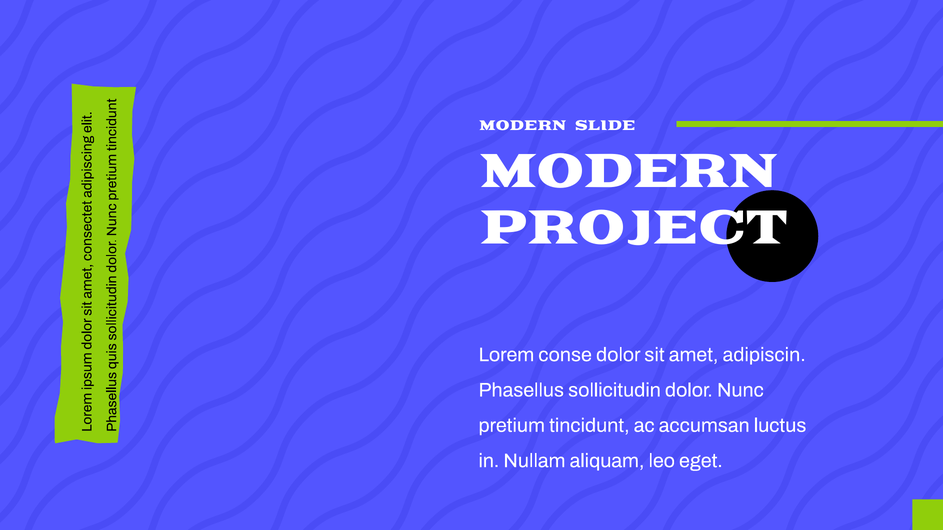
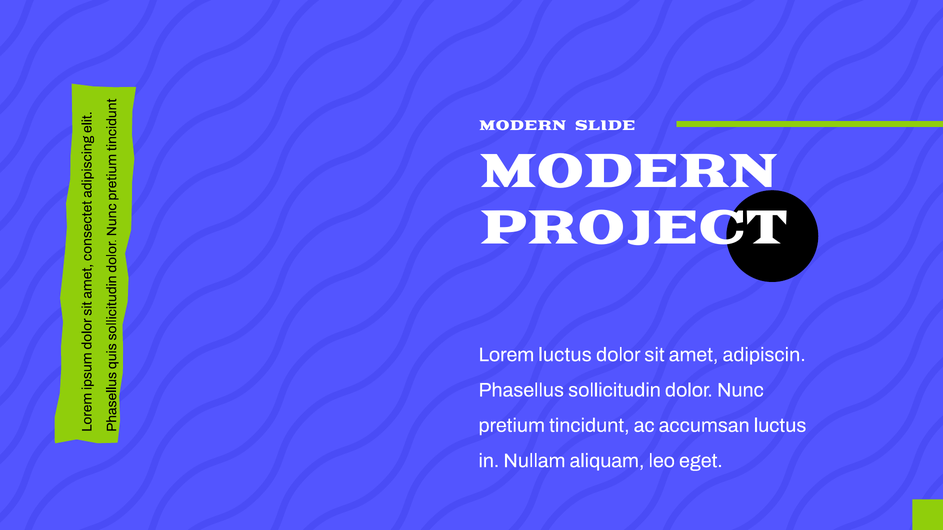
Lorem conse: conse -> luctus
